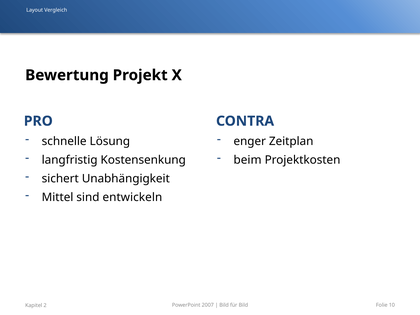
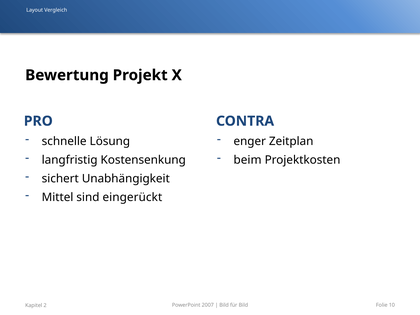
entwickeln: entwickeln -> eingerückt
